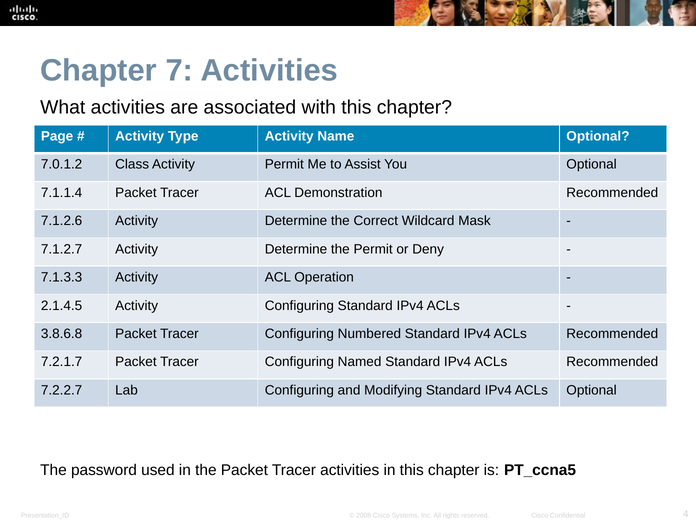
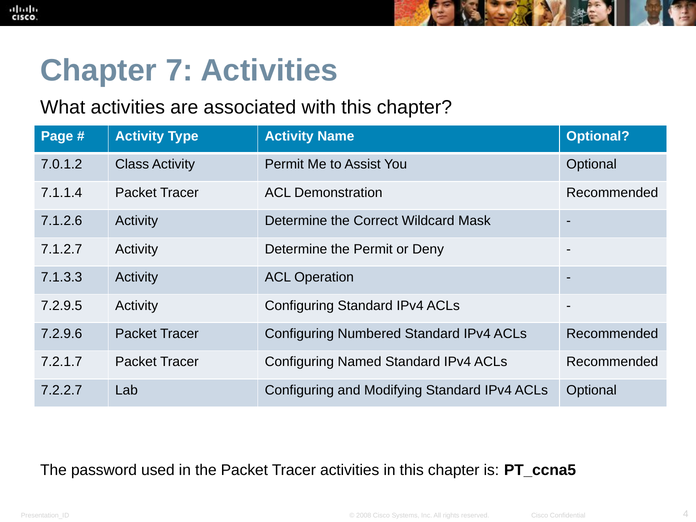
2.1.4.5: 2.1.4.5 -> 7.2.9.5
3.8.6.8: 3.8.6.8 -> 7.2.9.6
